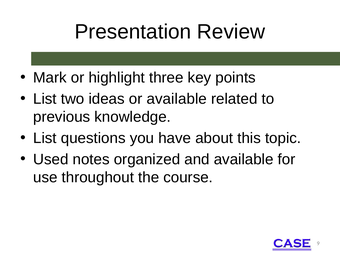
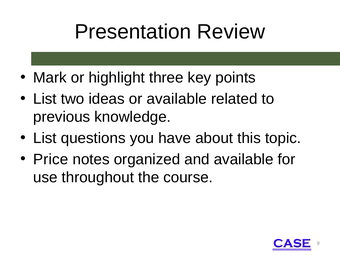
Used: Used -> Price
